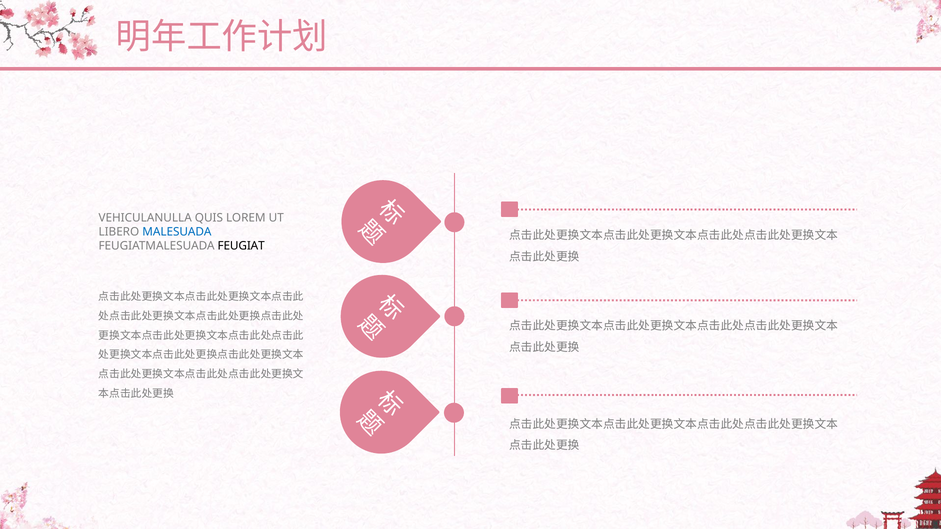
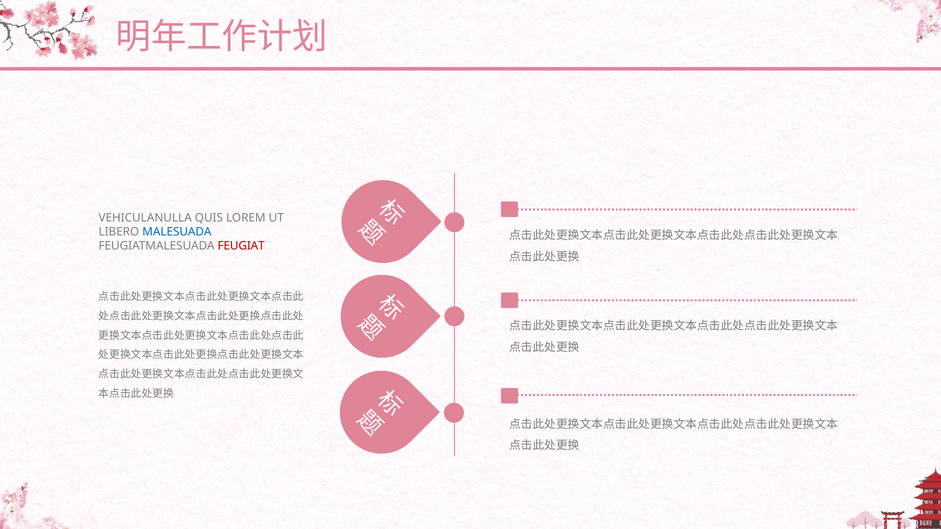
FEUGIAT colour: black -> red
